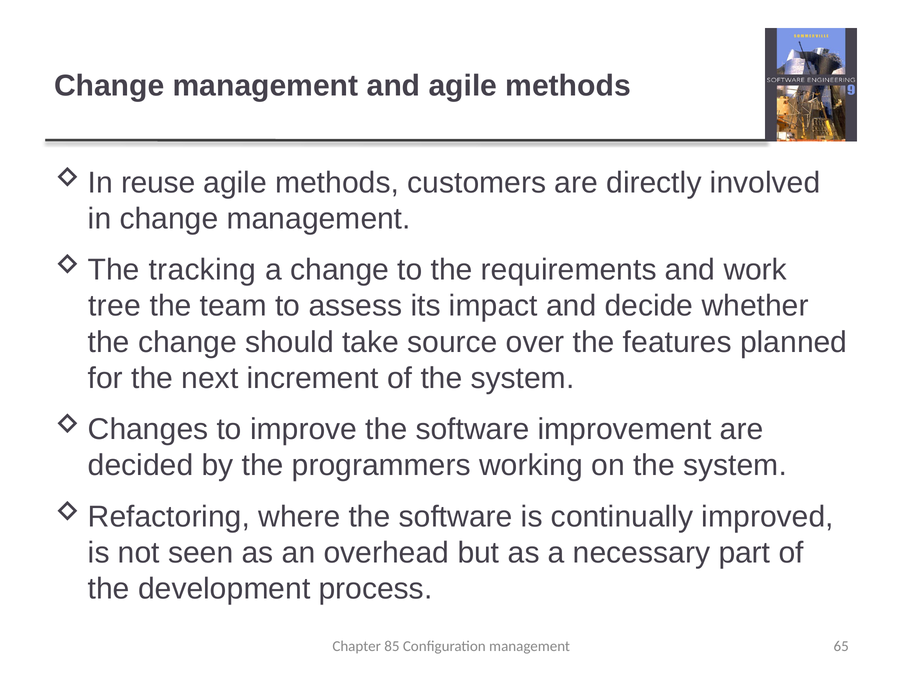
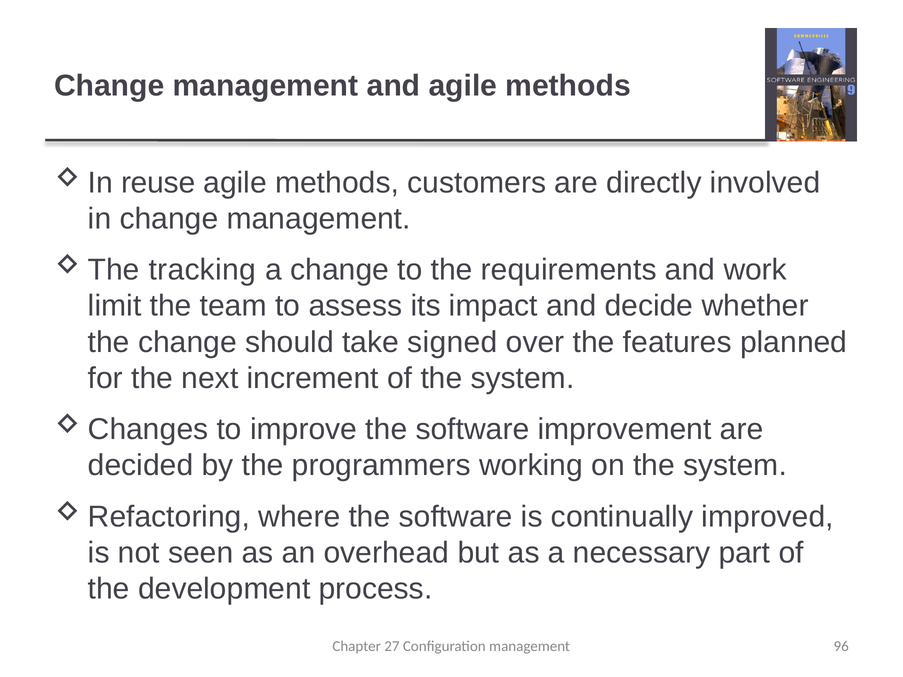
tree: tree -> limit
source: source -> signed
85: 85 -> 27
65: 65 -> 96
